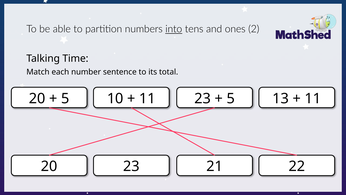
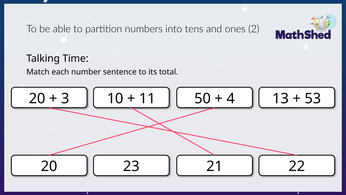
into underline: present -> none
5 at (65, 98): 5 -> 3
11 23: 23 -> 50
5 at (231, 98): 5 -> 4
11 at (313, 98): 11 -> 53
